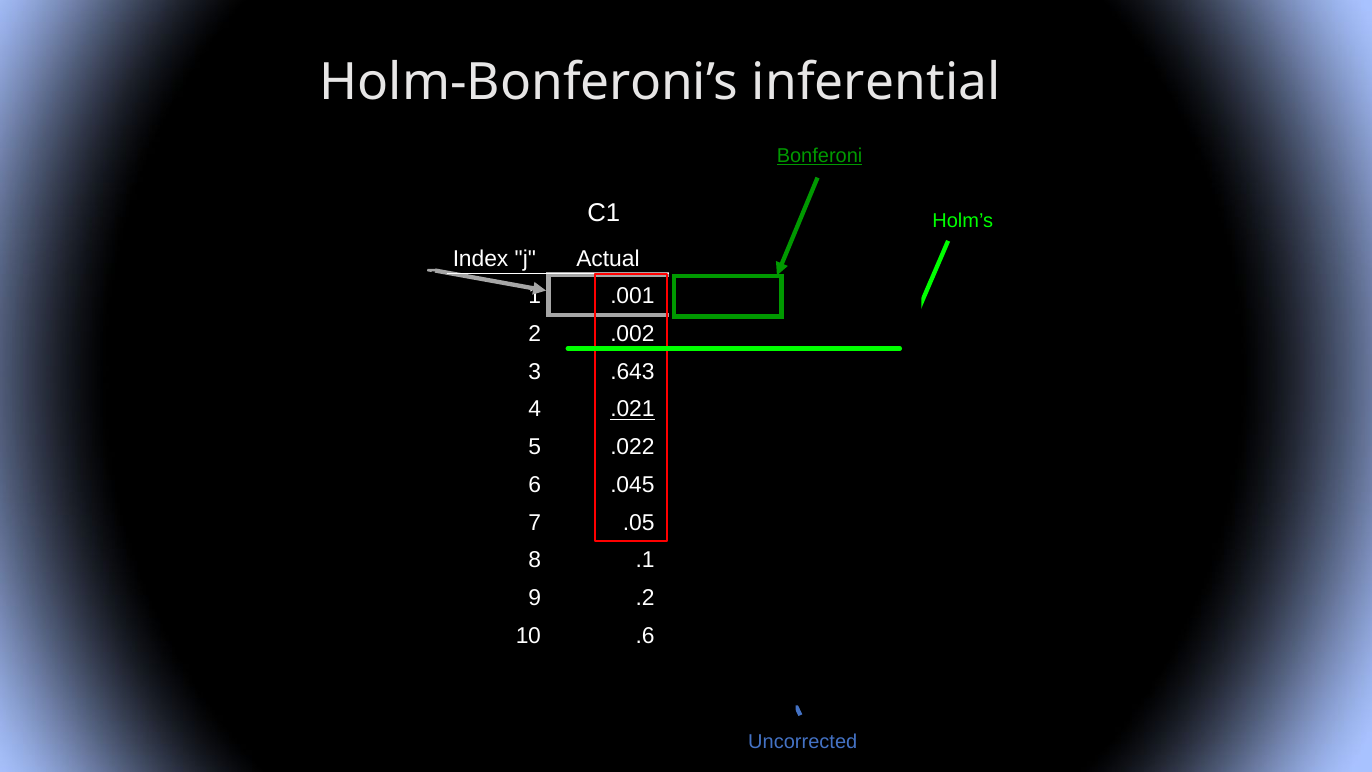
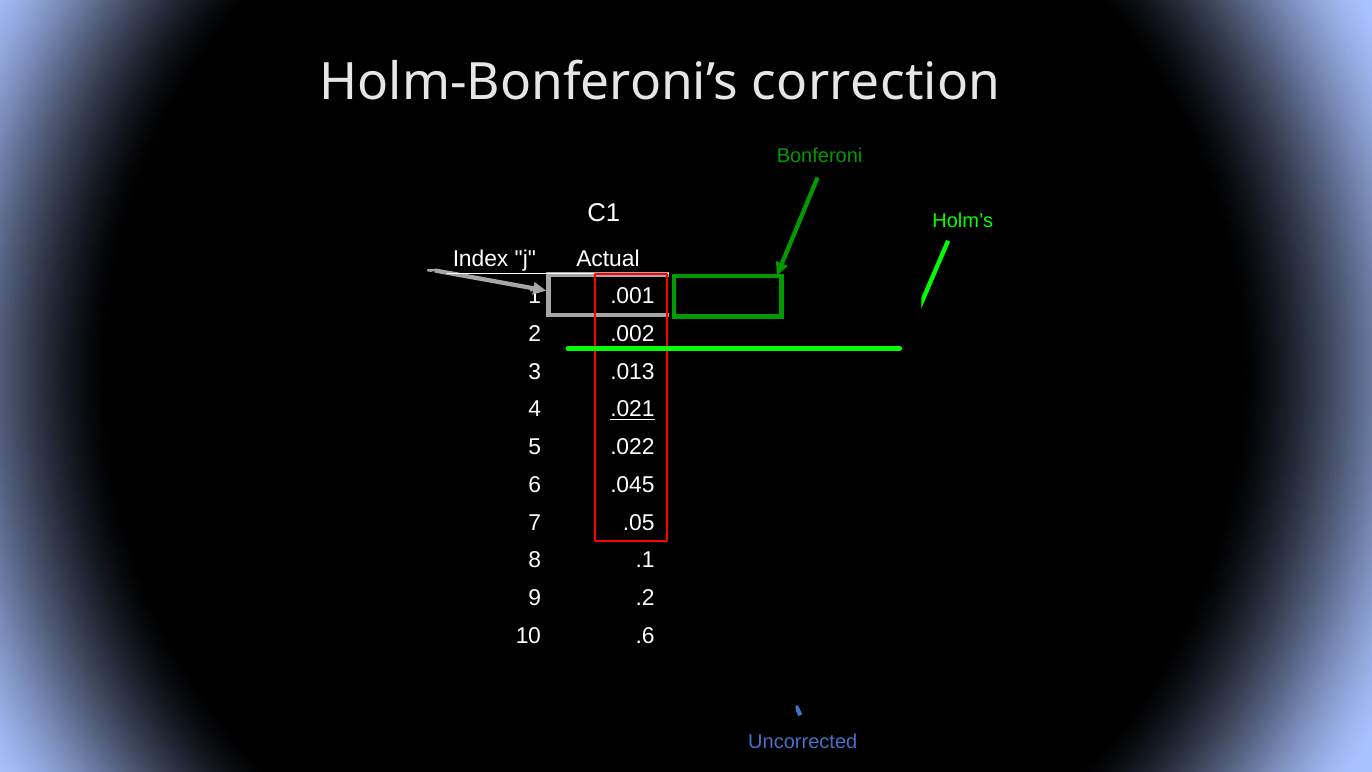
inferential: inferential -> correction
Bonferoni underline: present -> none
.643: .643 -> .013
